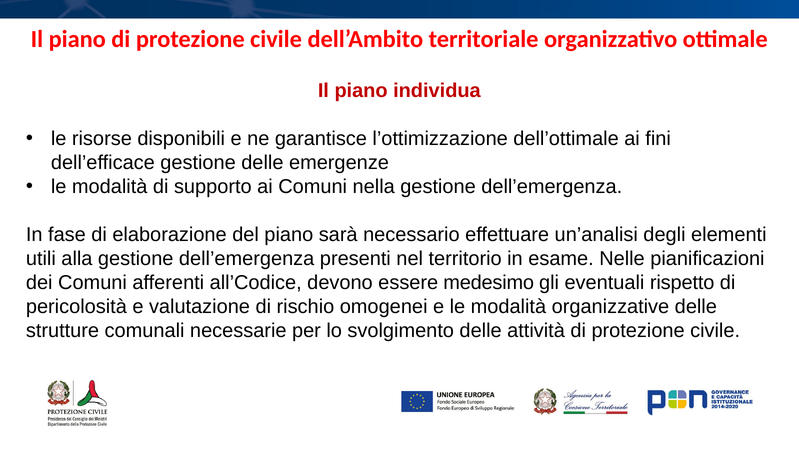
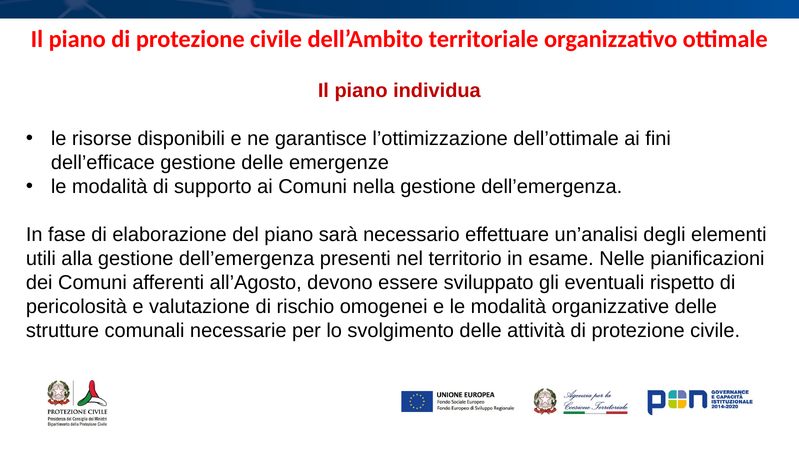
all’Codice: all’Codice -> all’Agosto
medesimo: medesimo -> sviluppato
